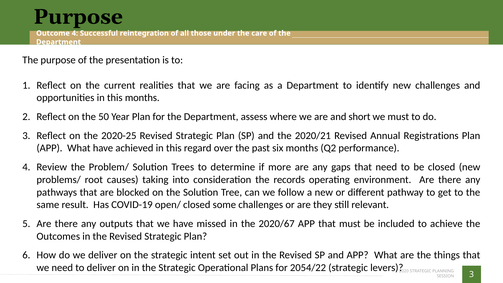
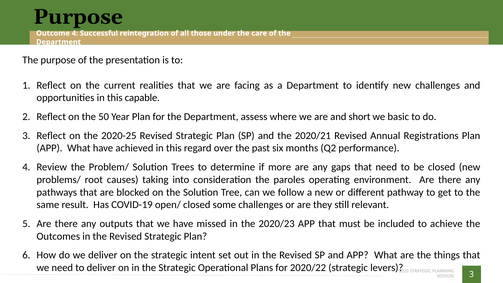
this months: months -> capable
we must: must -> basic
records: records -> paroles
2020/67: 2020/67 -> 2020/23
2054/22: 2054/22 -> 2020/22
